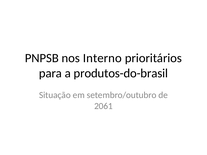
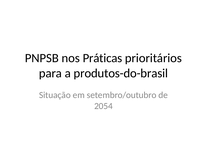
Interno: Interno -> Práticas
2061: 2061 -> 2054
